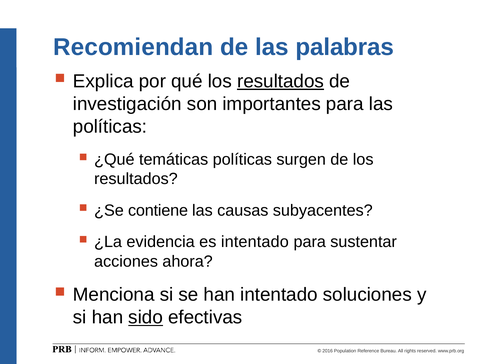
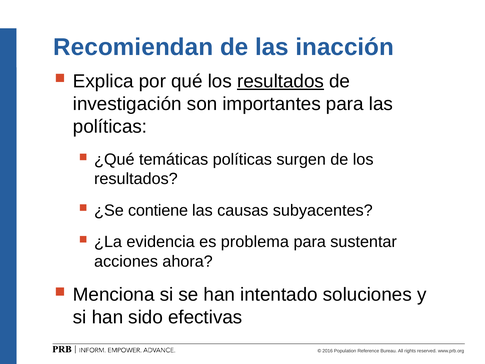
palabras: palabras -> inacción
es intentado: intentado -> problema
sido underline: present -> none
